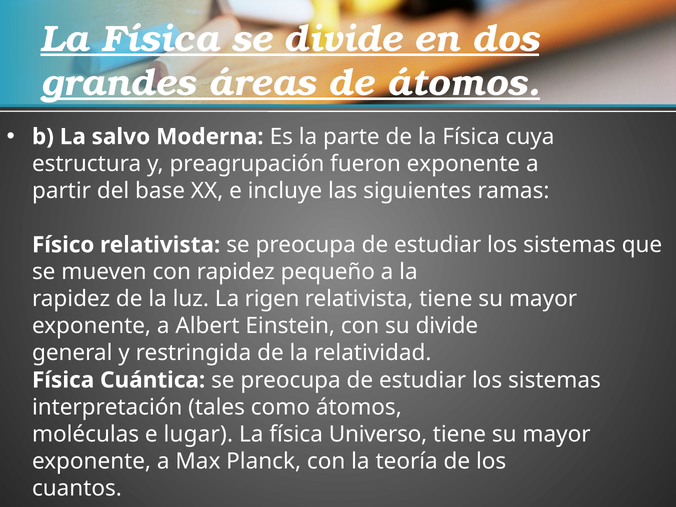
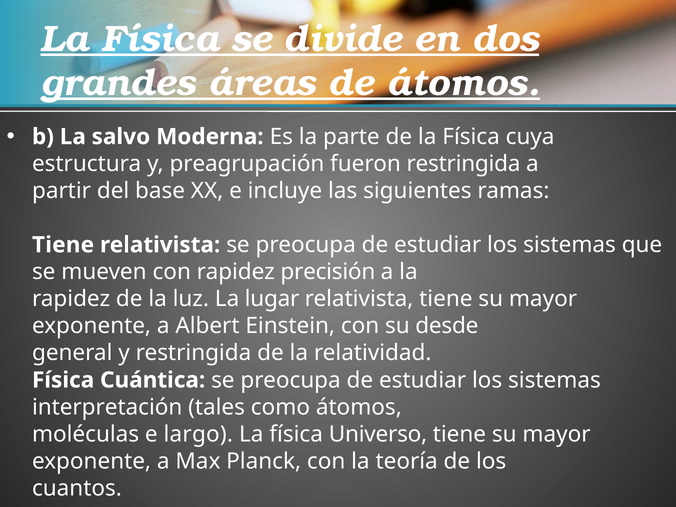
fueron exponente: exponente -> restringida
Físico at (63, 245): Físico -> Tiene
pequeño: pequeño -> precisión
rigen: rigen -> lugar
su divide: divide -> desde
lugar: lugar -> largo
